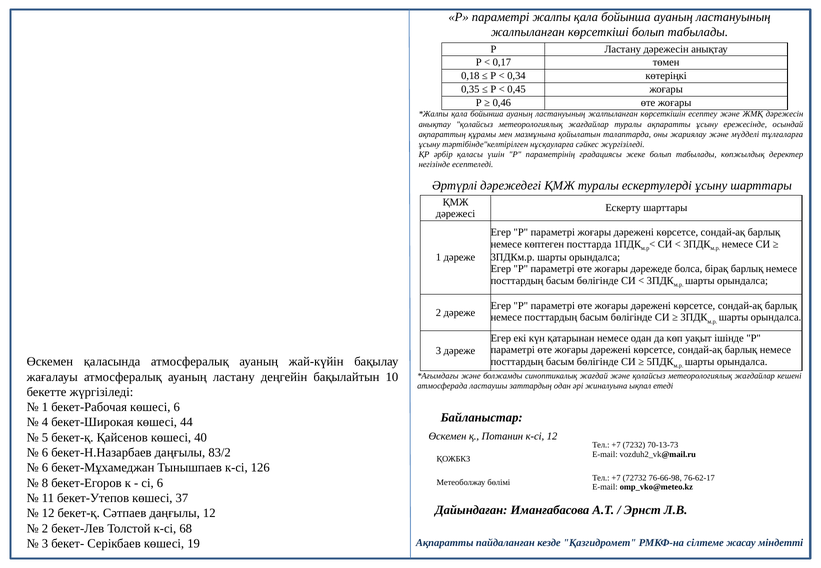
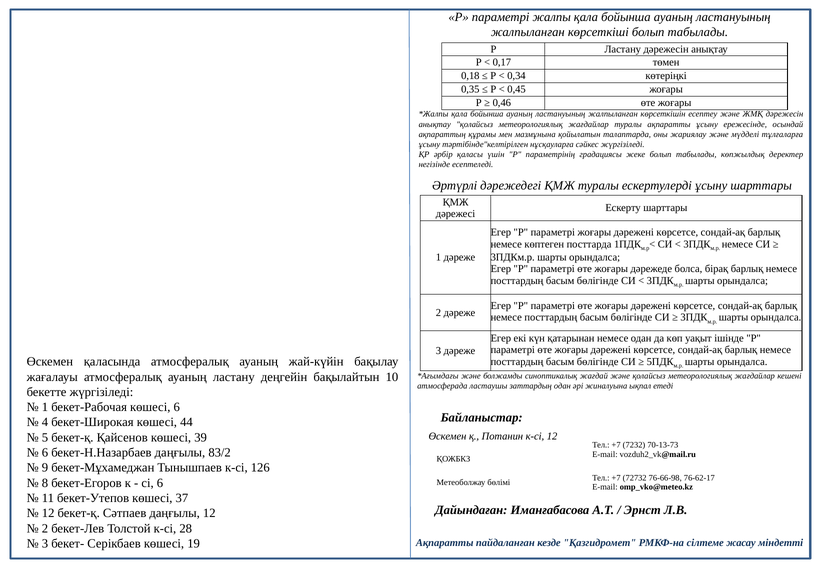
40: 40 -> 39
6 at (45, 468): 6 -> 9
68: 68 -> 28
